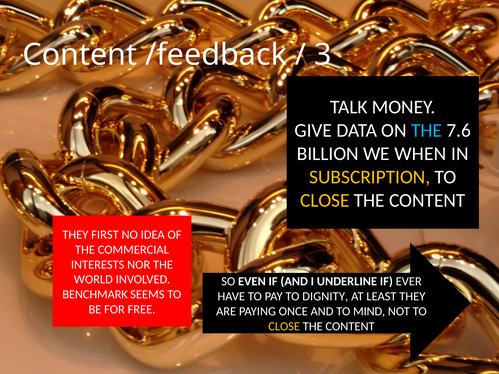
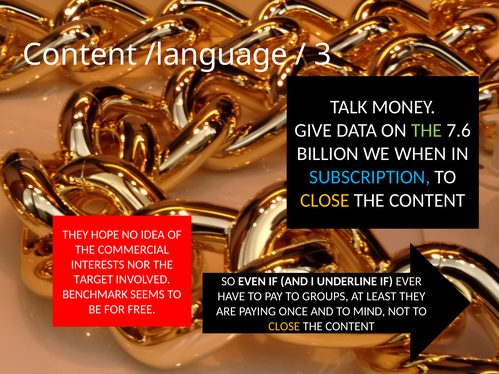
/feedback: /feedback -> /language
THE at (427, 131) colour: light blue -> light green
SUBSCRIPTION colour: yellow -> light blue
FIRST: FIRST -> HOPE
WORLD: WORLD -> TARGET
DIGNITY: DIGNITY -> GROUPS
